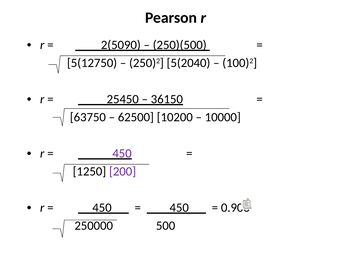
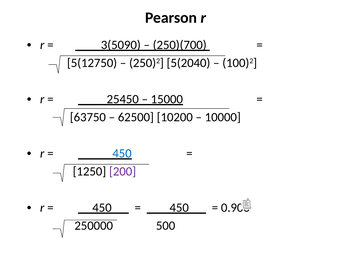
2(5090: 2(5090 -> 3(5090
250)(500: 250)(500 -> 250)(700
36150: 36150 -> 15000
450 at (122, 153) colour: purple -> blue
